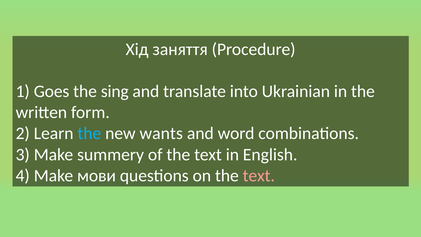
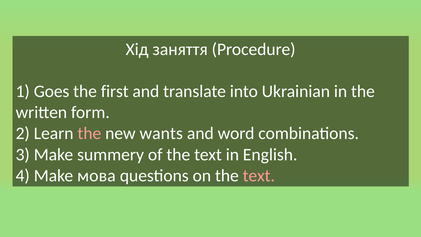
sing: sing -> first
the at (89, 133) colour: light blue -> pink
мови: мови -> мова
